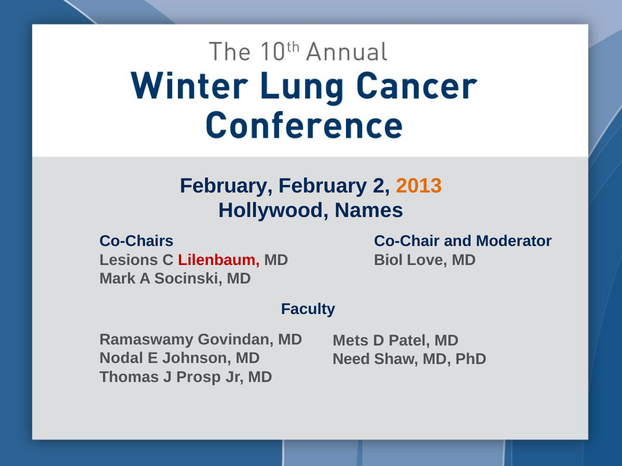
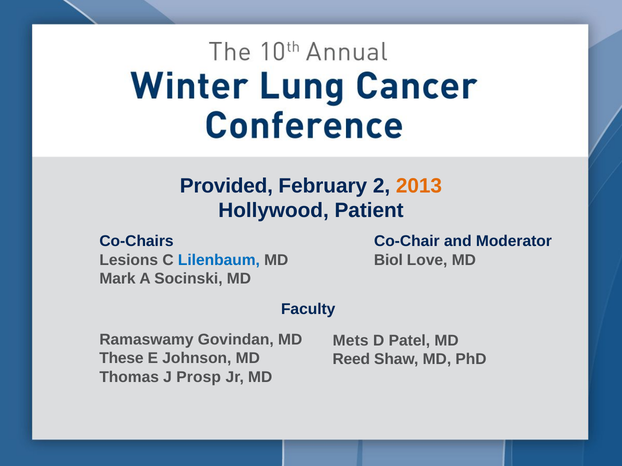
February at (226, 186): February -> Provided
Names: Names -> Patient
Lilenbaum colour: red -> blue
Nodal: Nodal -> These
Need: Need -> Reed
